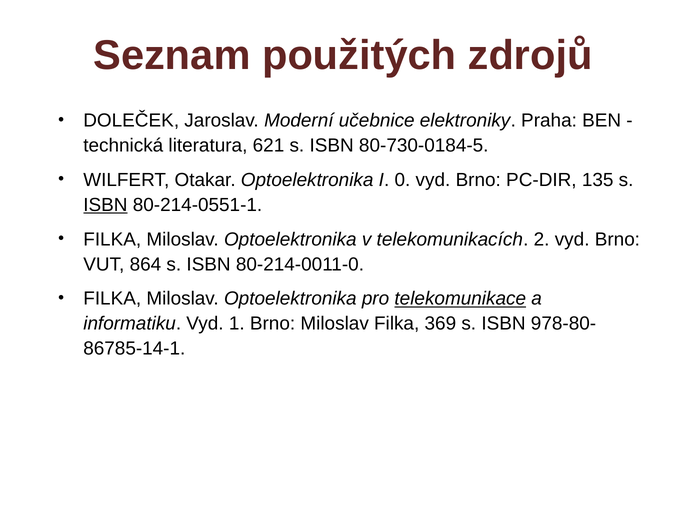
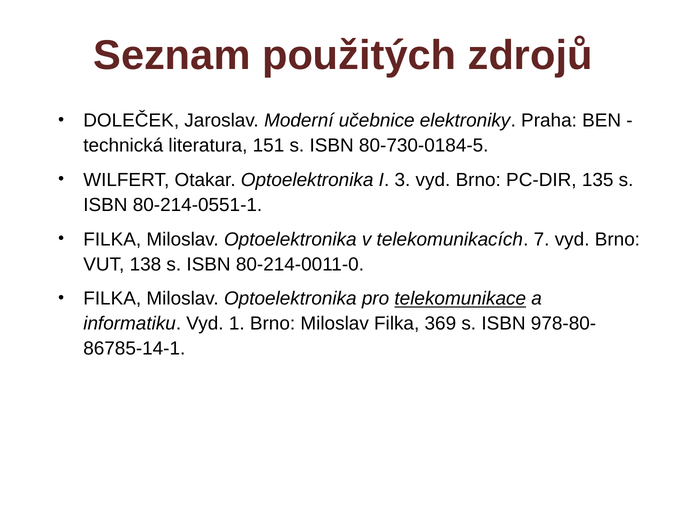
621: 621 -> 151
0: 0 -> 3
ISBN at (105, 205) underline: present -> none
2: 2 -> 7
864: 864 -> 138
